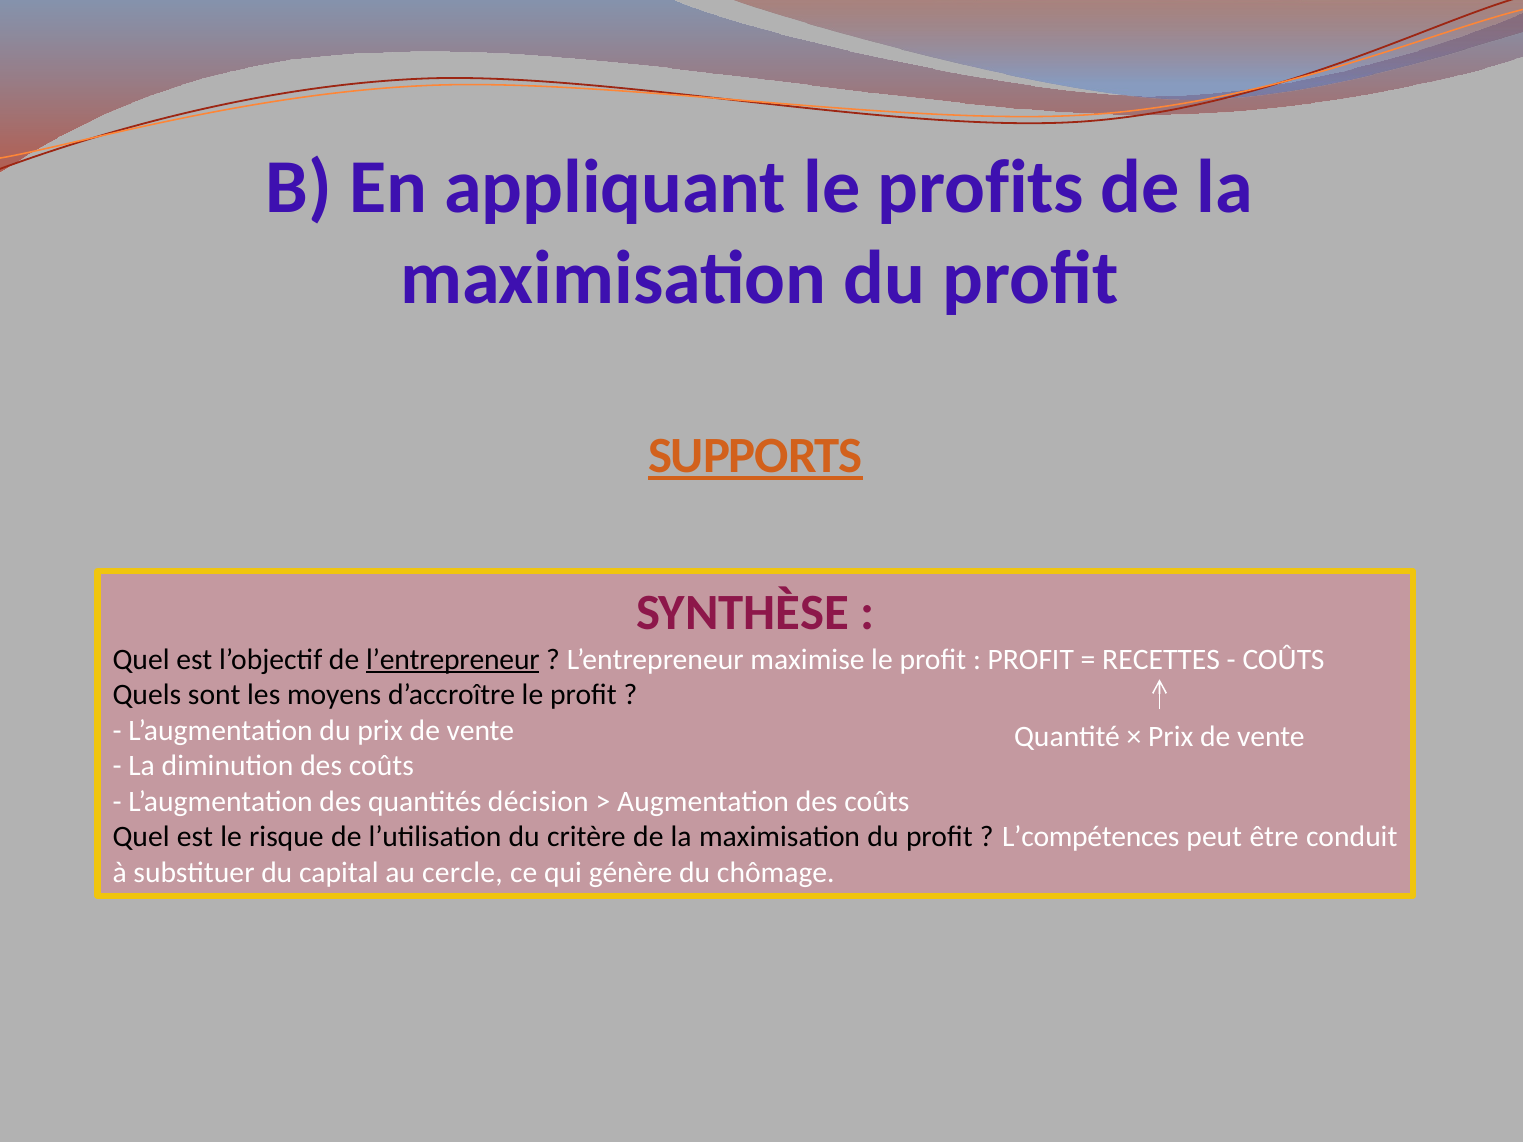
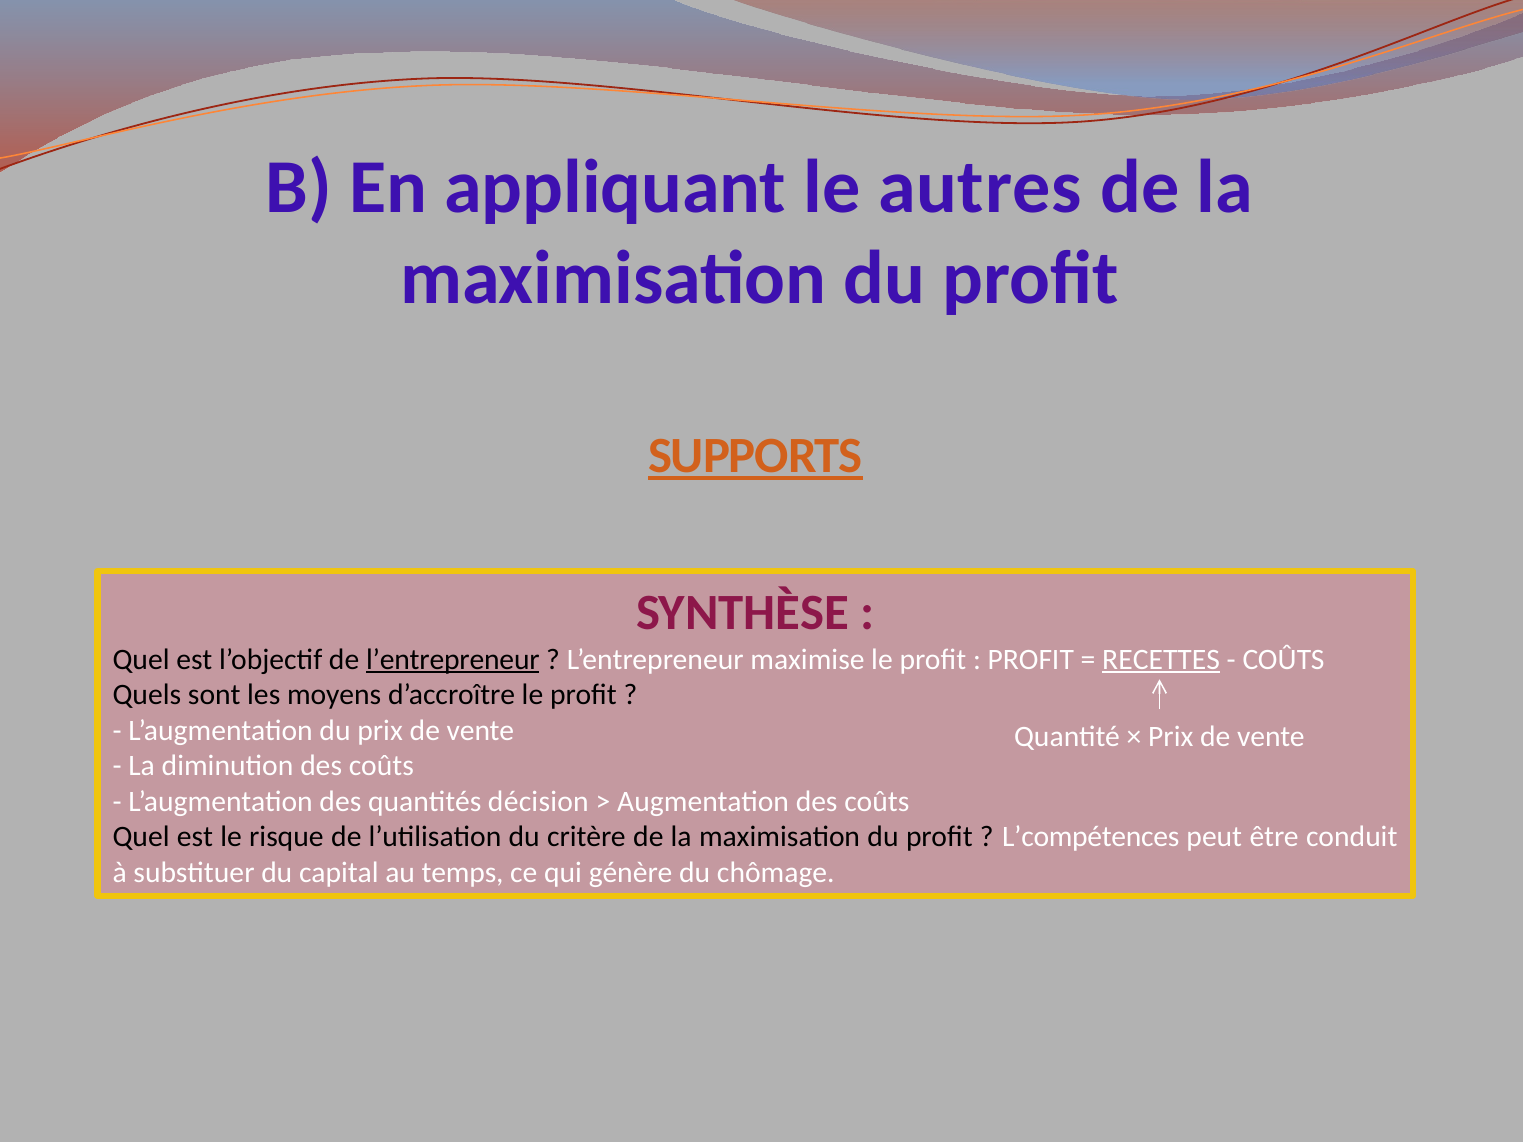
profits: profits -> autres
RECETTES underline: none -> present
cercle: cercle -> temps
